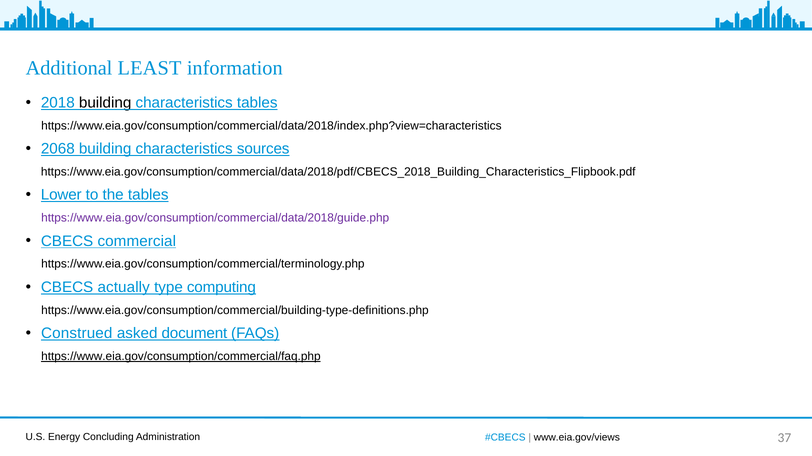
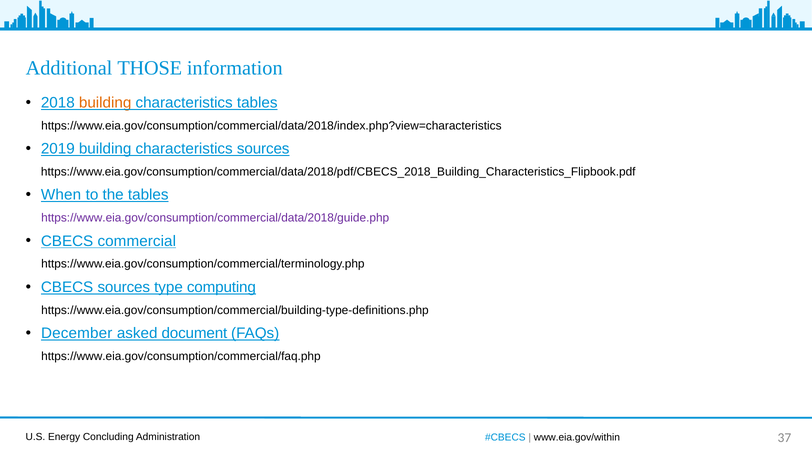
LEAST: LEAST -> THOSE
building at (105, 103) colour: black -> orange
2068: 2068 -> 2019
Lower: Lower -> When
CBECS actually: actually -> sources
Construed: Construed -> December
https://www.eia.gov/consumption/commercial/faq.php underline: present -> none
www.eia.gov/views: www.eia.gov/views -> www.eia.gov/within
